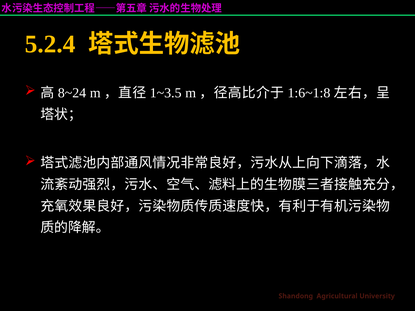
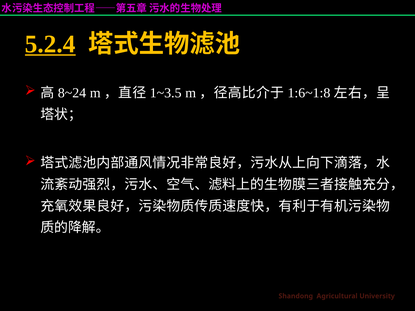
5.2.4 underline: none -> present
